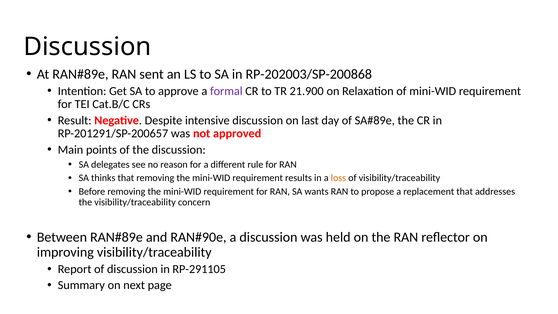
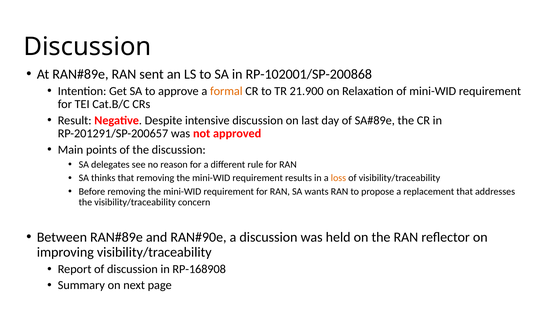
RP-202003/SP-200868: RP-202003/SP-200868 -> RP-102001/SP-200868
formal colour: purple -> orange
RP-291105: RP-291105 -> RP-168908
